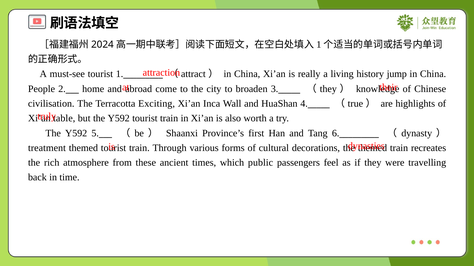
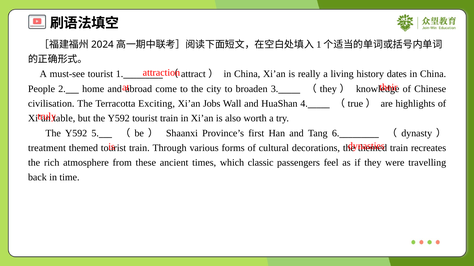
jump: jump -> dates
Inca: Inca -> Jobs
public: public -> classic
